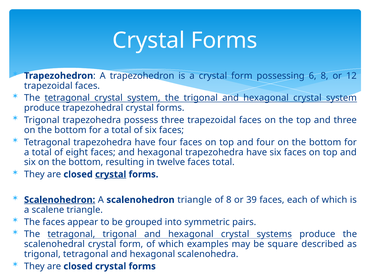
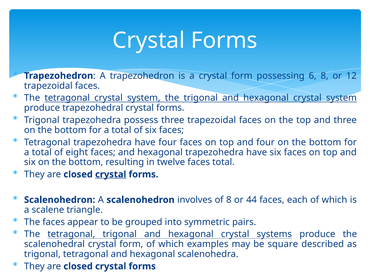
Scalenohedron at (60, 200) underline: present -> none
scalenohedron triangle: triangle -> involves
39: 39 -> 44
